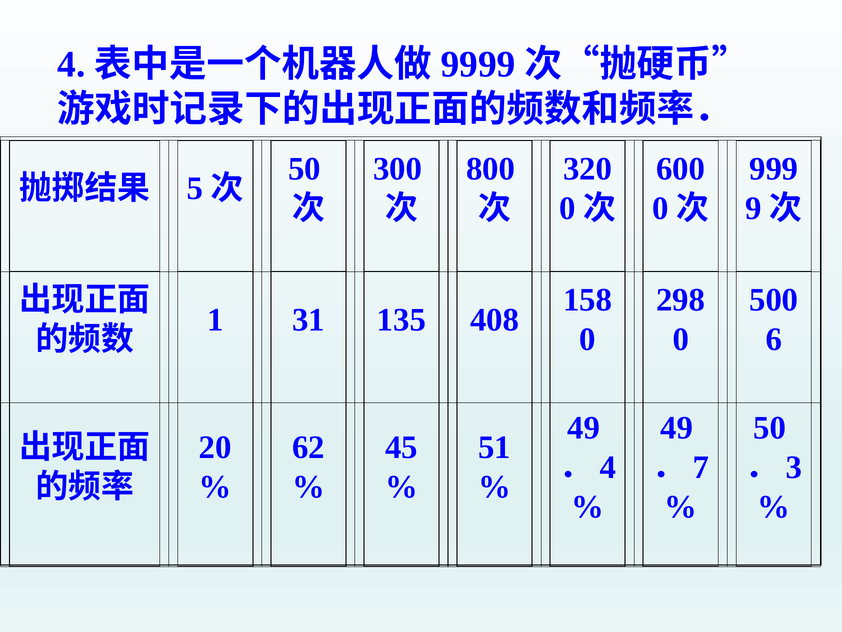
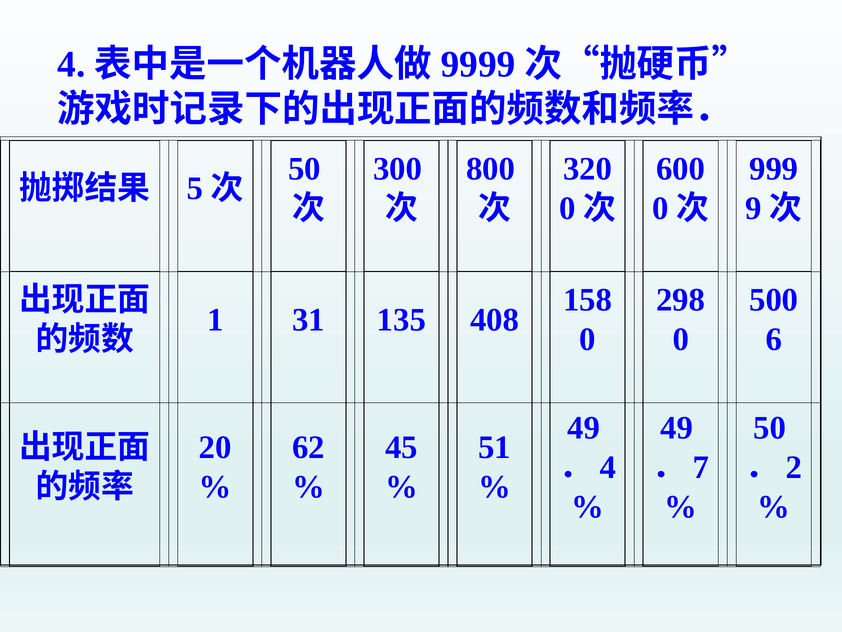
3: 3 -> 2
